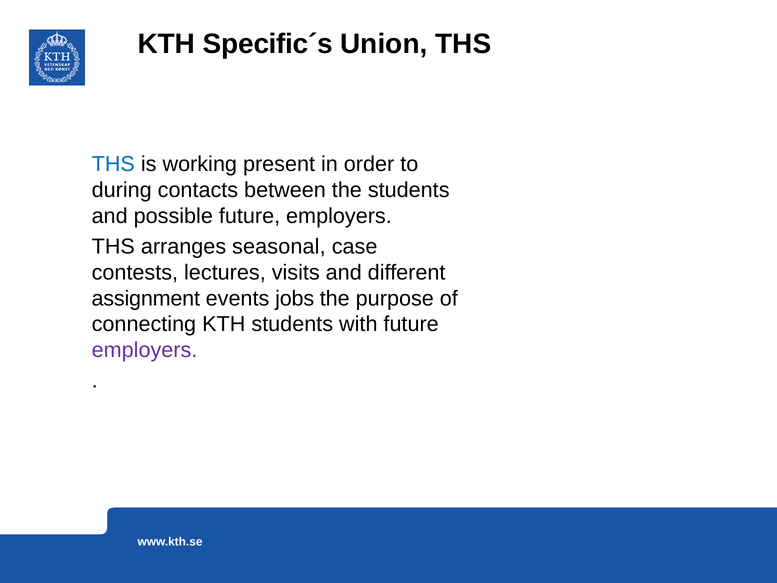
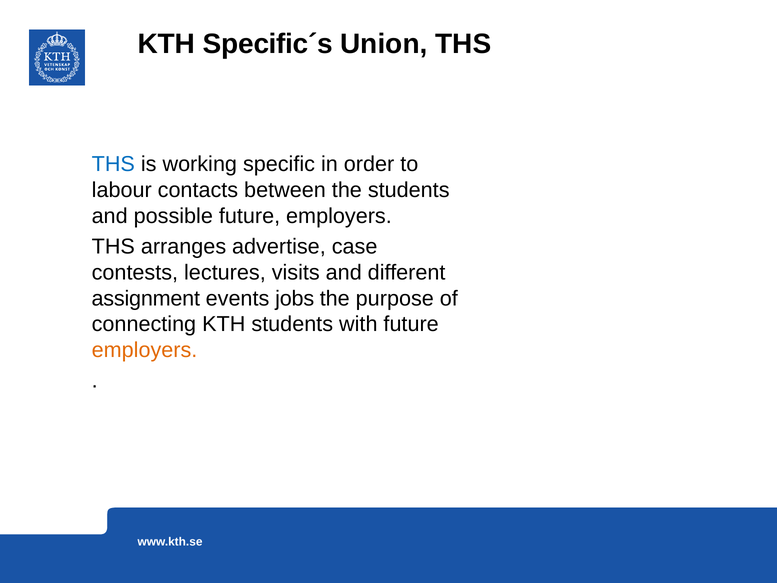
present: present -> specific
during: during -> labour
seasonal: seasonal -> advertise
employers at (145, 350) colour: purple -> orange
